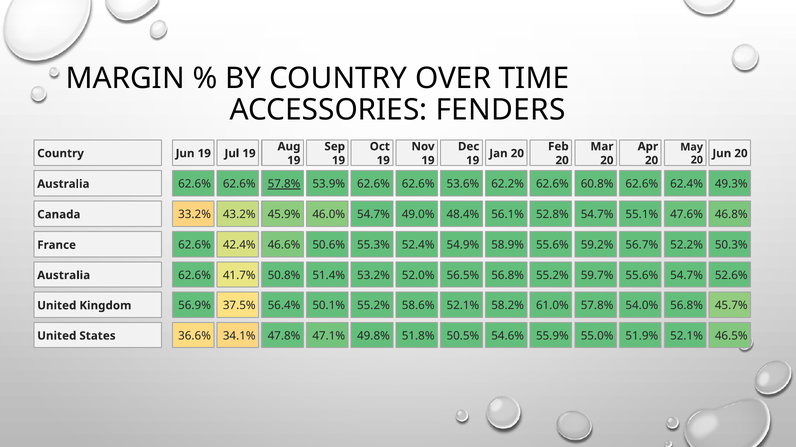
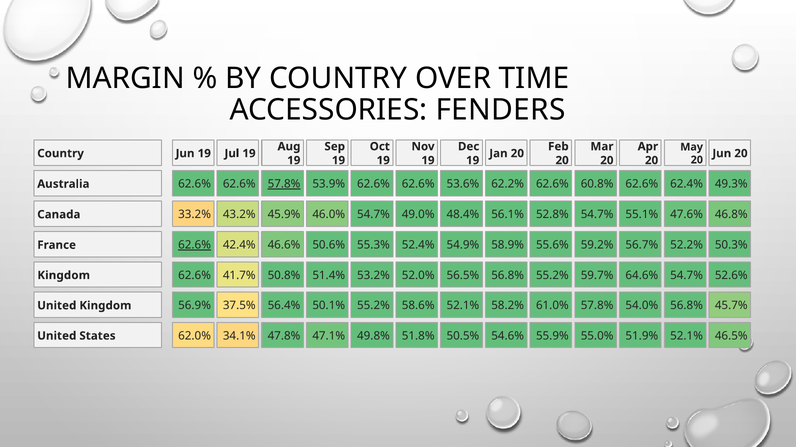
62.6% at (195, 245) underline: none -> present
59.7% 55.6%: 55.6% -> 64.6%
Australia at (64, 276): Australia -> Kingdom
36.6%: 36.6% -> 62.0%
